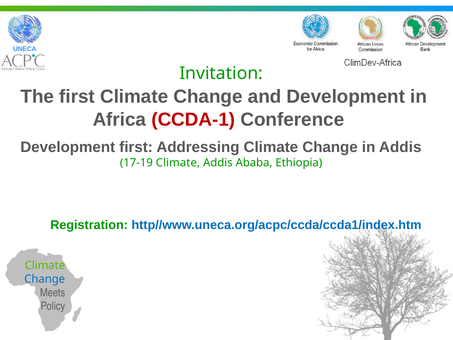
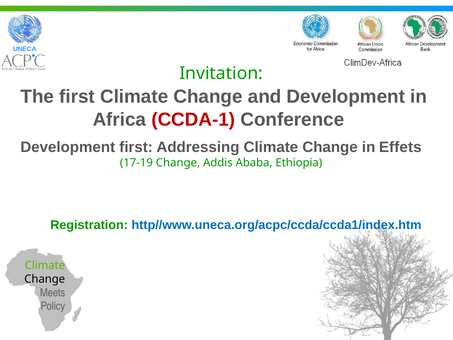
in Addis: Addis -> Effets
17-19 Climate: Climate -> Change
Change at (45, 279) colour: blue -> black
